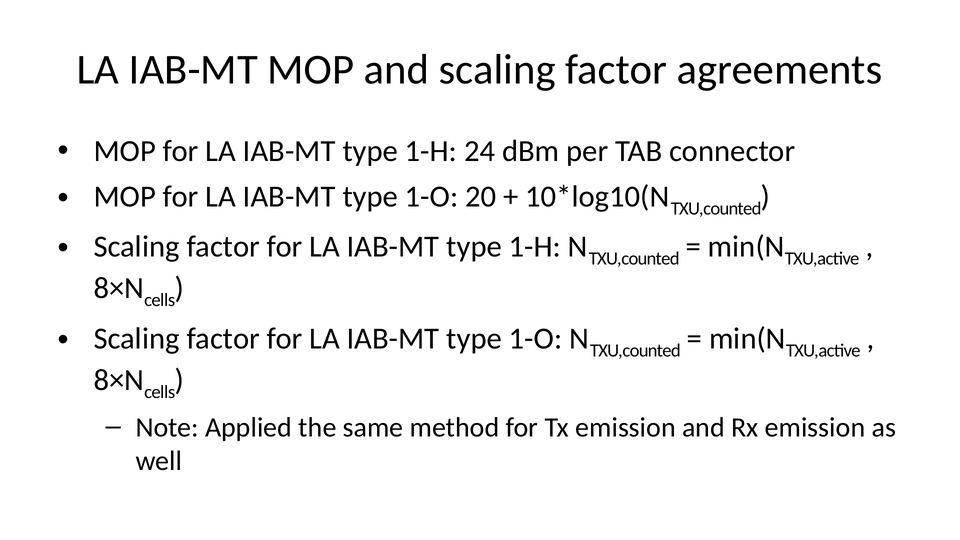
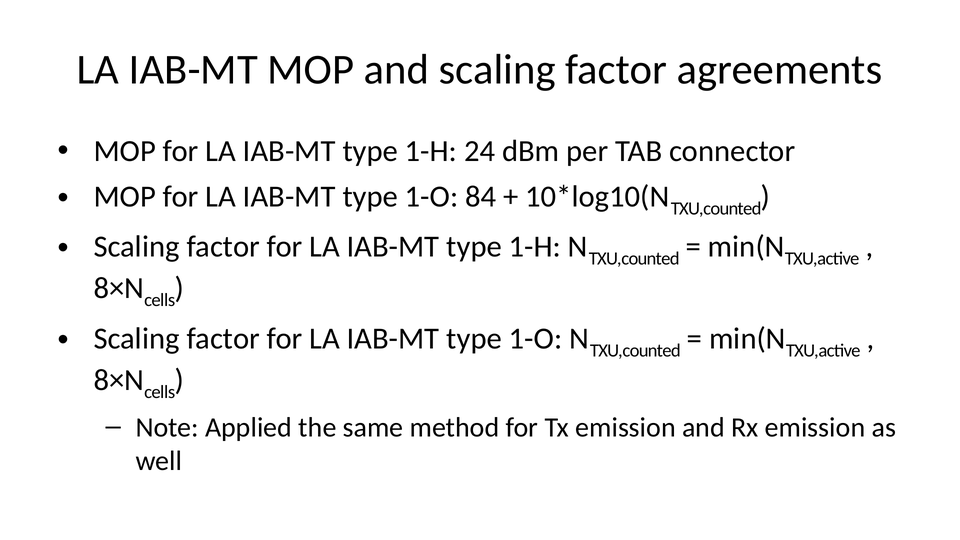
20: 20 -> 84
